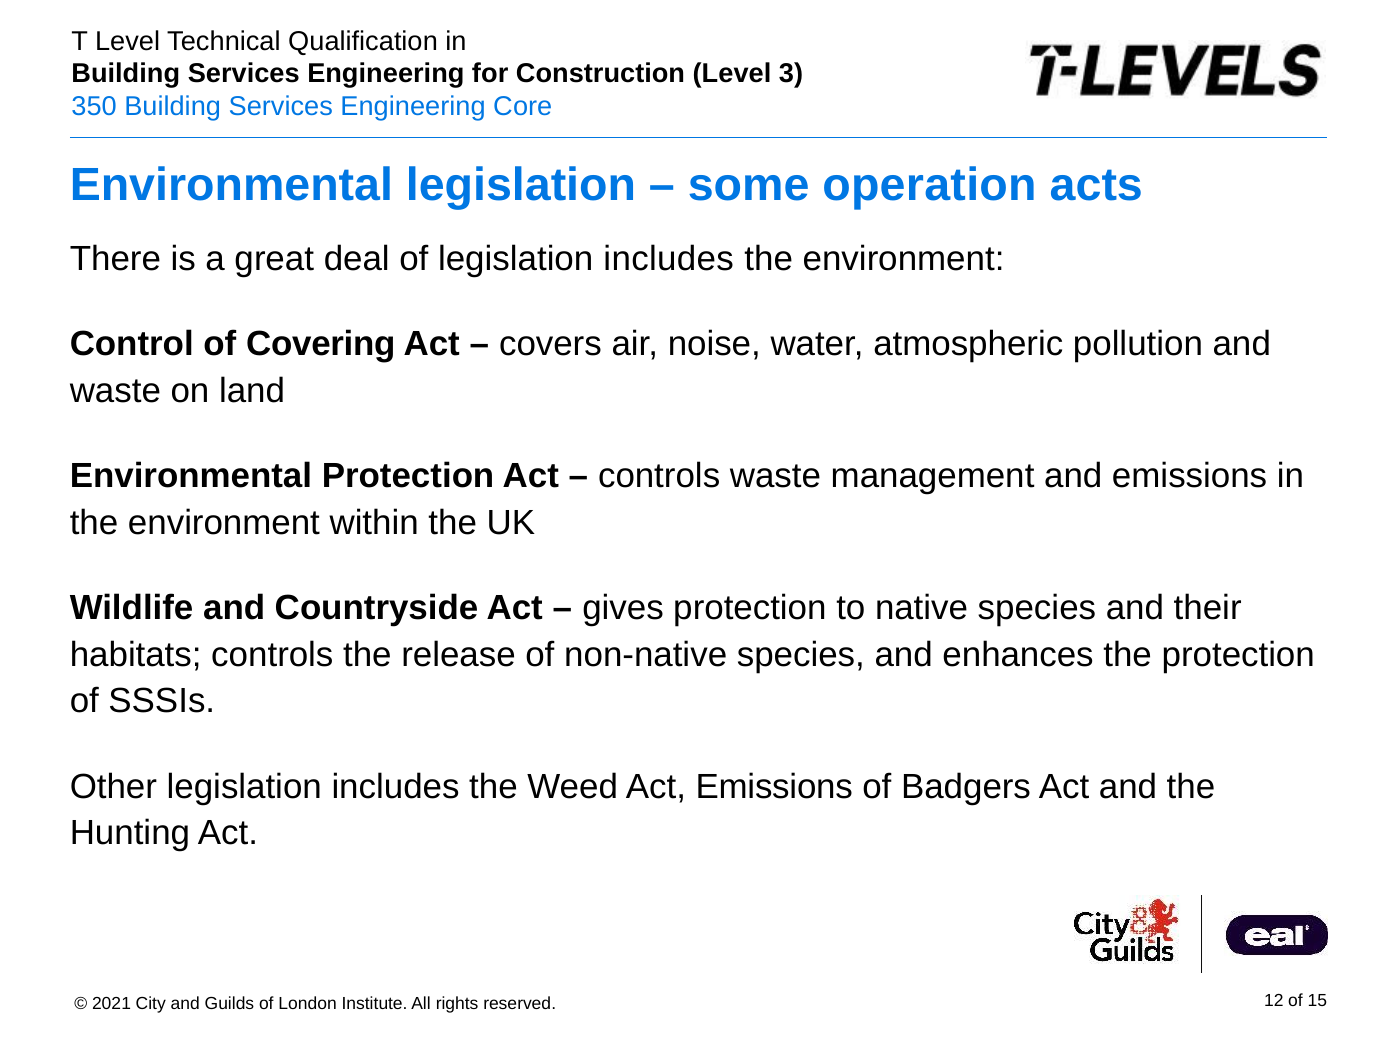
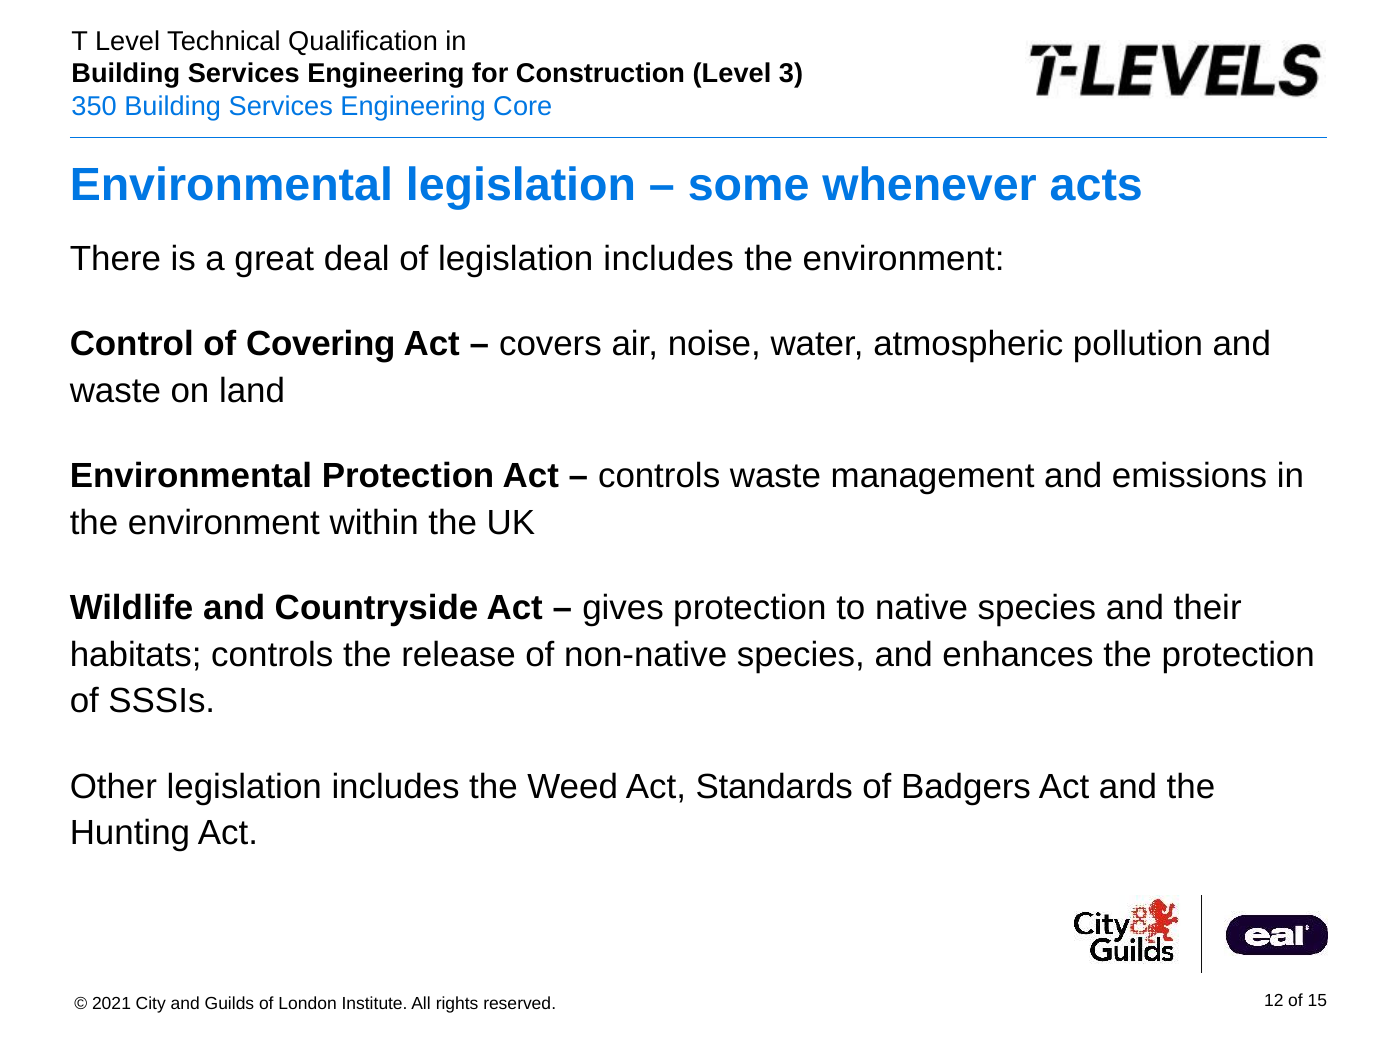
operation: operation -> whenever
Act Emissions: Emissions -> Standards
